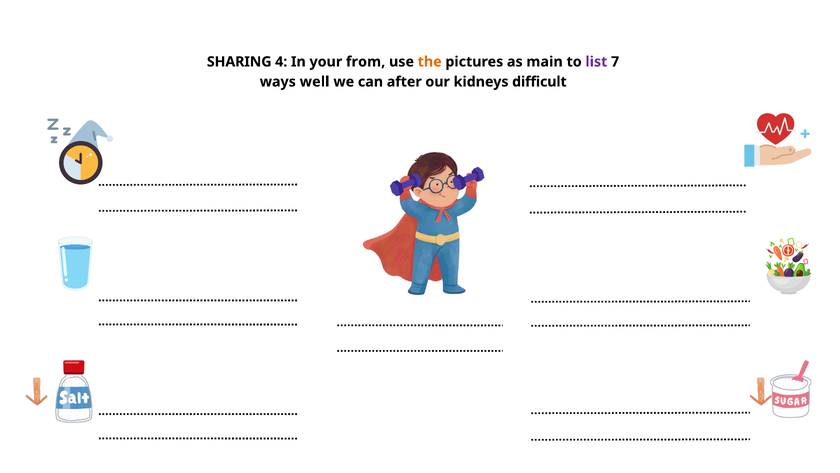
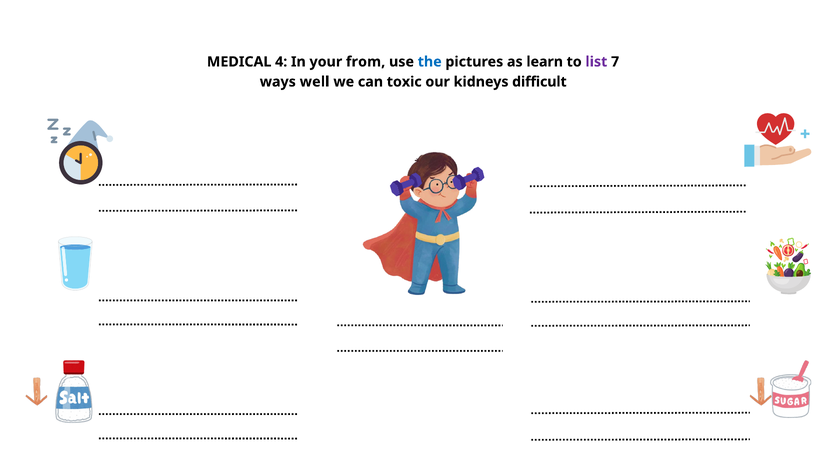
SHARING: SHARING -> MEDICAL
the colour: orange -> blue
main: main -> learn
after: after -> toxic
